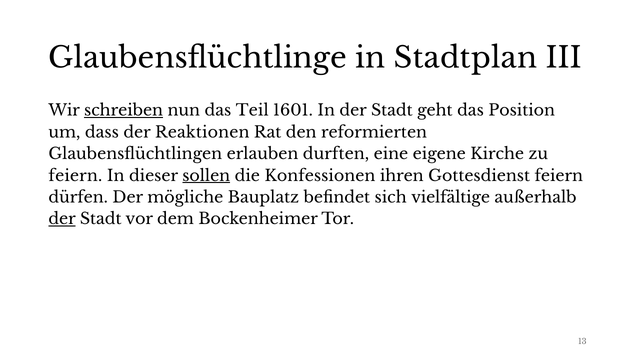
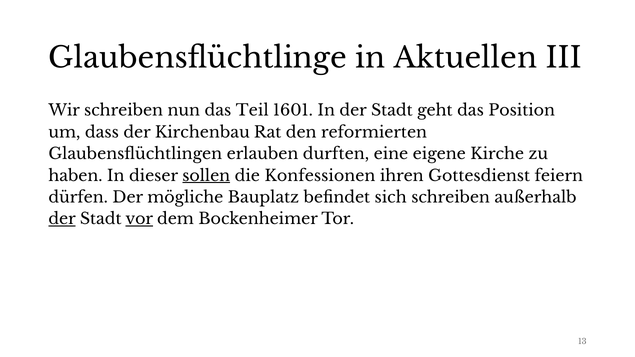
Stadtplan: Stadtplan -> Aktuellen
schreiben at (124, 111) underline: present -> none
Reaktionen: Reaktionen -> Kirchenbau
feiern at (75, 176): feiern -> haben
sich vielfältige: vielfältige -> schreiben
vor underline: none -> present
